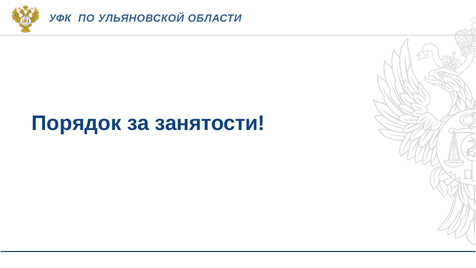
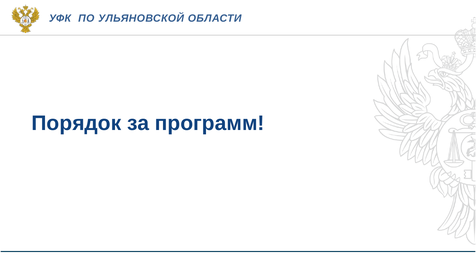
занятости: занятости -> программ
